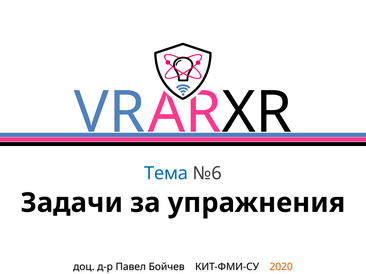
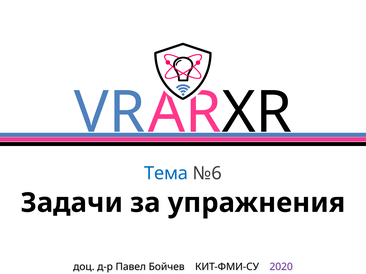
2020 colour: orange -> purple
